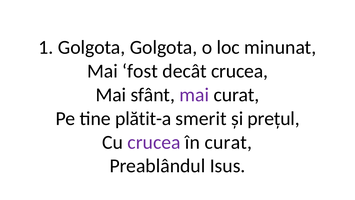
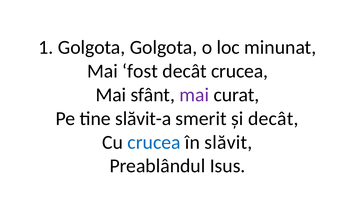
plătit-a: plătit-a -> slăvit-a
și prețul: prețul -> decât
crucea at (154, 142) colour: purple -> blue
în curat: curat -> slăvit
